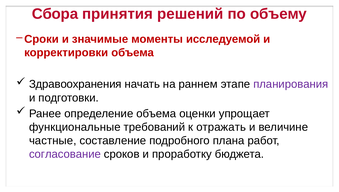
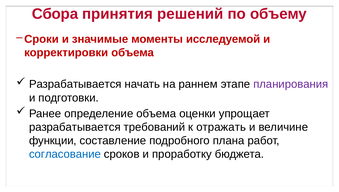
Здравоохранения at (75, 84): Здравоохранения -> Разрабатывается
функциональные at (75, 127): функциональные -> разрабатывается
частные: частные -> функции
согласование colour: purple -> blue
